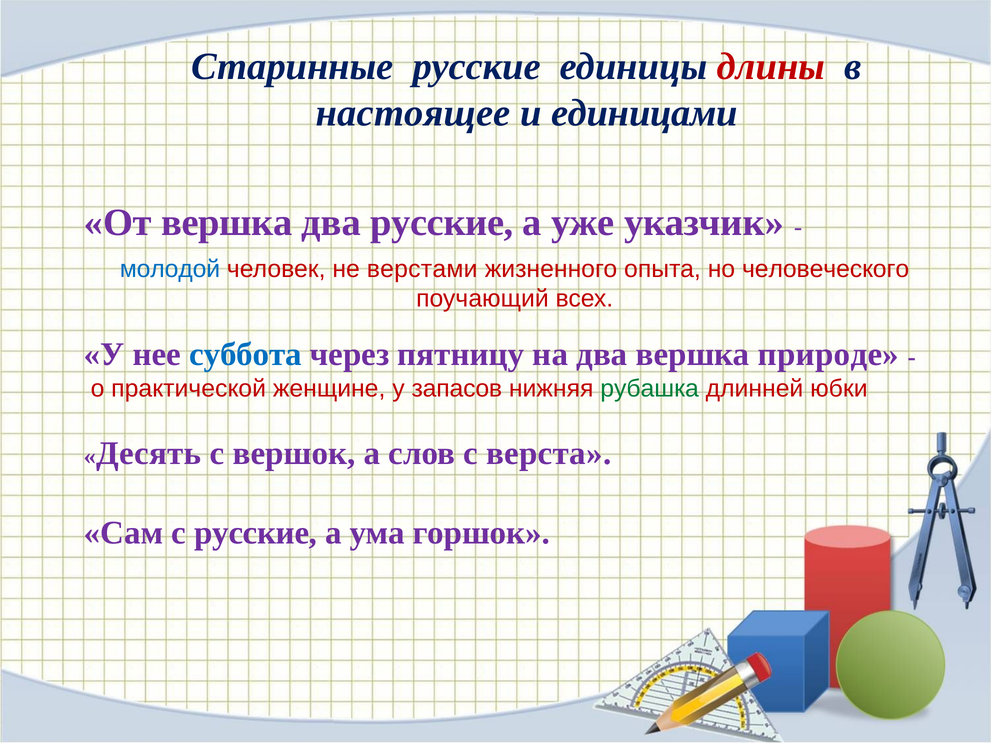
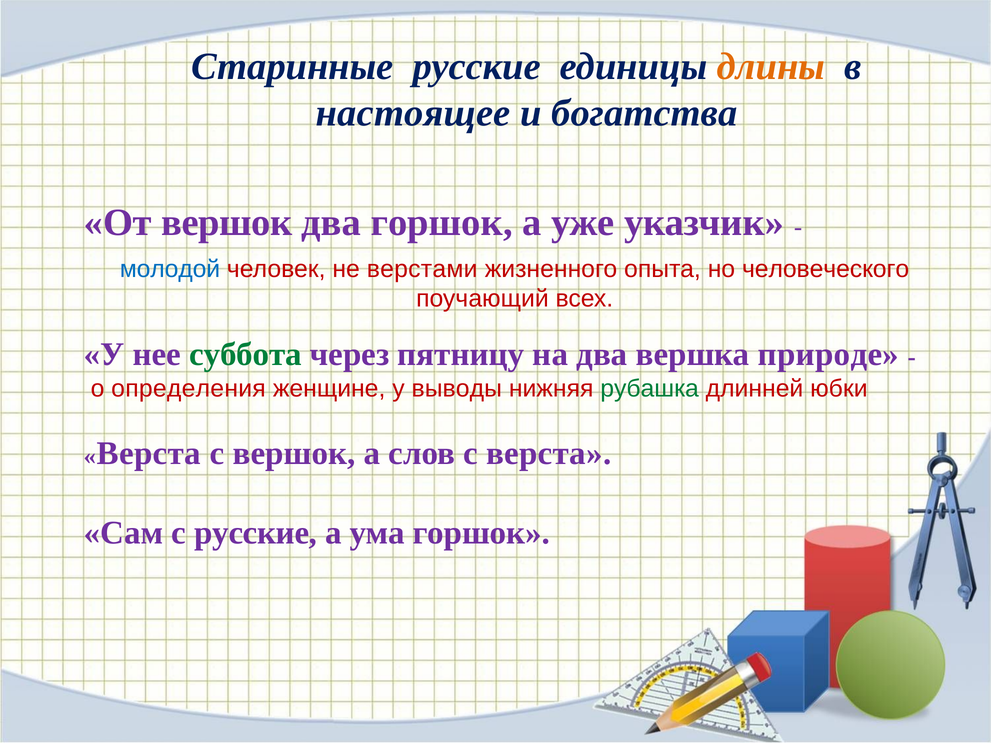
длины colour: red -> orange
единицами: единицами -> богатства
От вершка: вершка -> вершок
два русские: русские -> горшок
суббота colour: blue -> green
практической: практической -> определения
запасов: запасов -> выводы
Десять at (149, 454): Десять -> Верста
